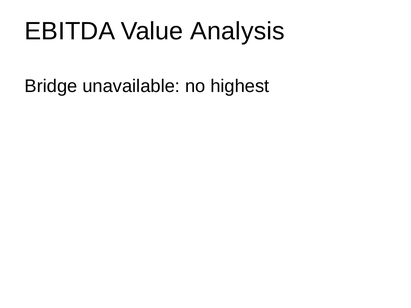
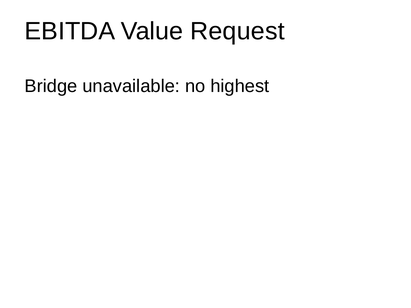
Analysis: Analysis -> Request
